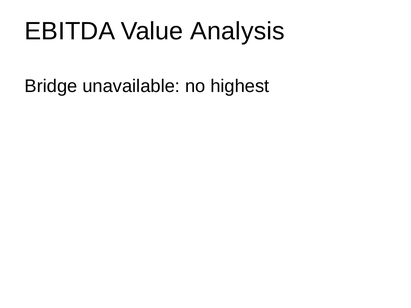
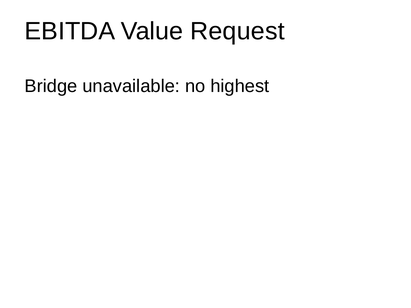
Analysis: Analysis -> Request
